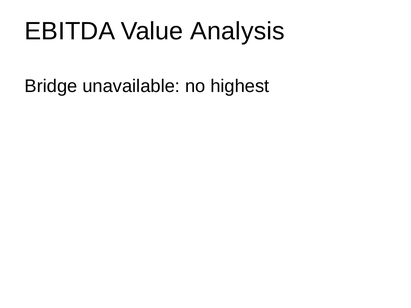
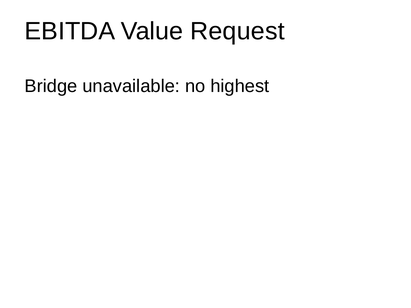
Analysis: Analysis -> Request
